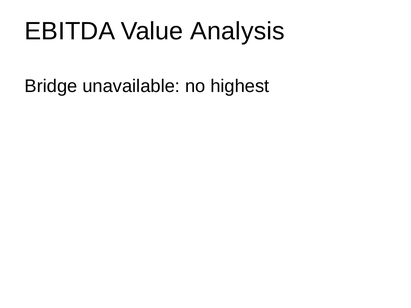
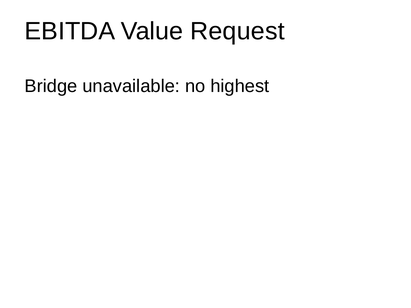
Analysis: Analysis -> Request
